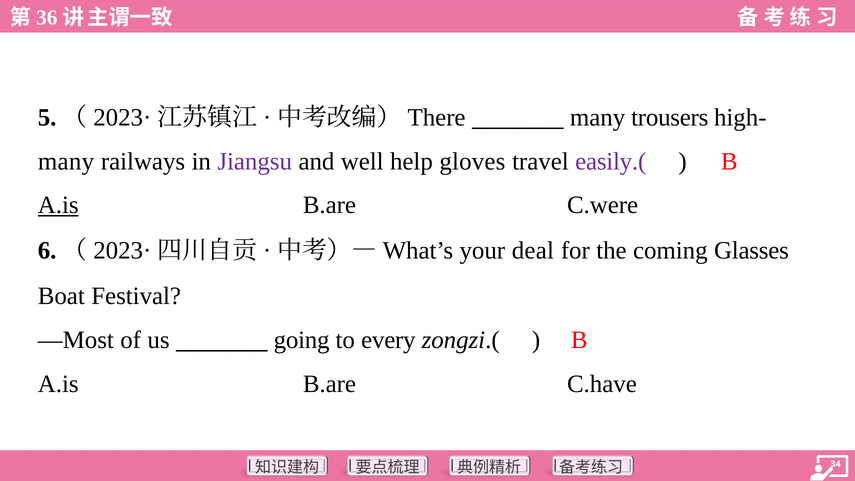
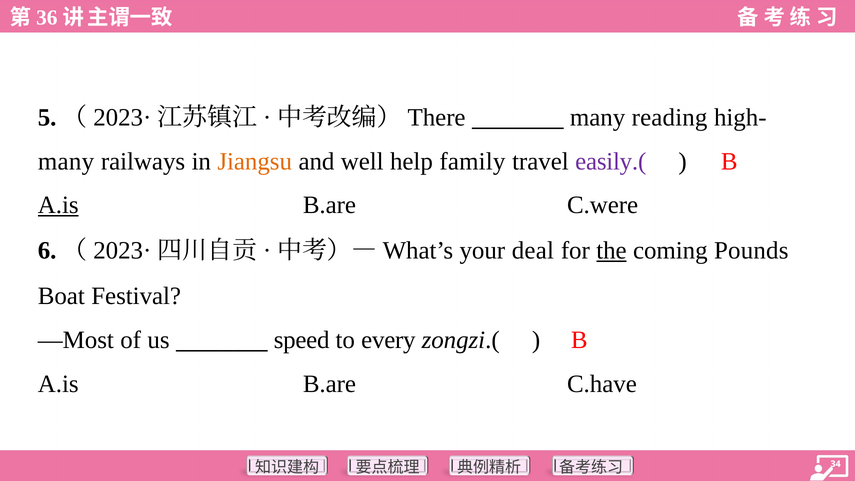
trousers: trousers -> reading
Jiangsu colour: purple -> orange
gloves: gloves -> family
the underline: none -> present
Glasses: Glasses -> Pounds
going: going -> speed
